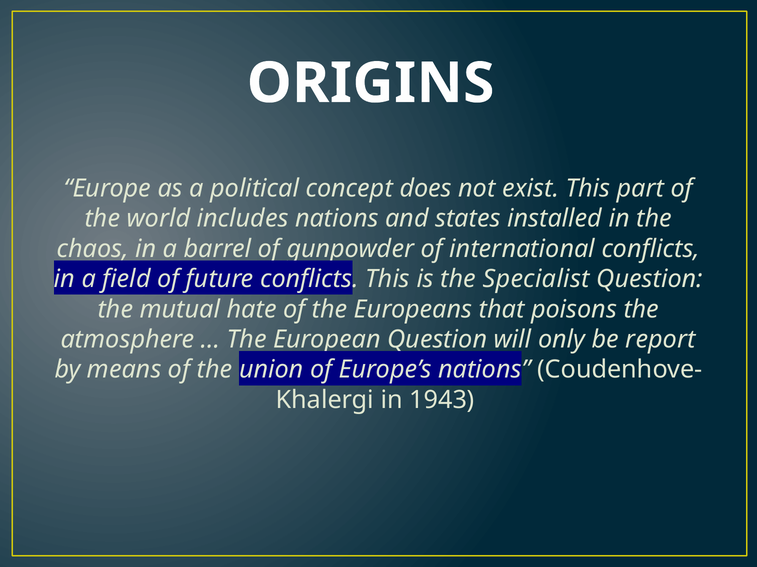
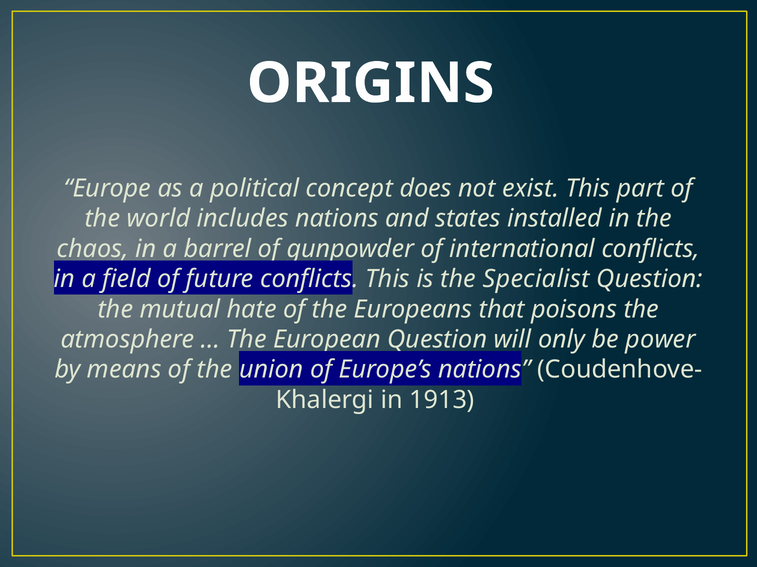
report: report -> power
1943: 1943 -> 1913
